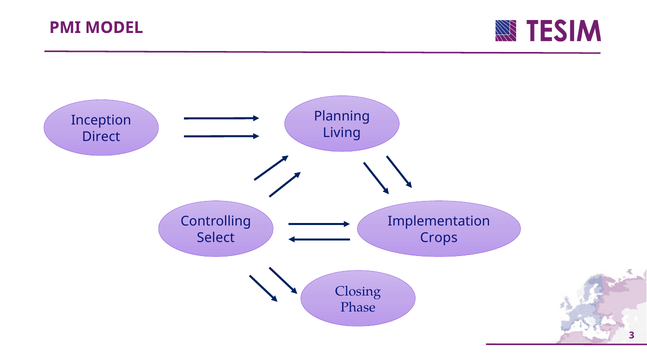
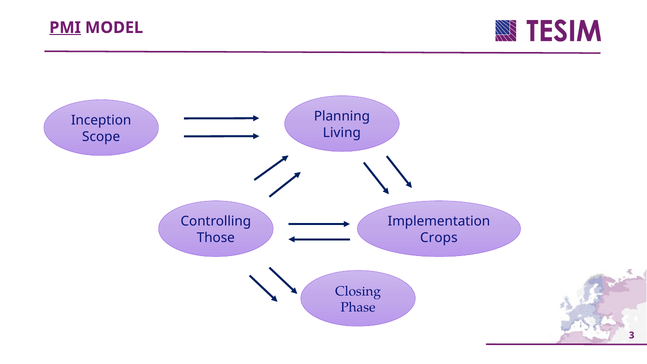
PMI underline: none -> present
Direct: Direct -> Scope
Select: Select -> Those
